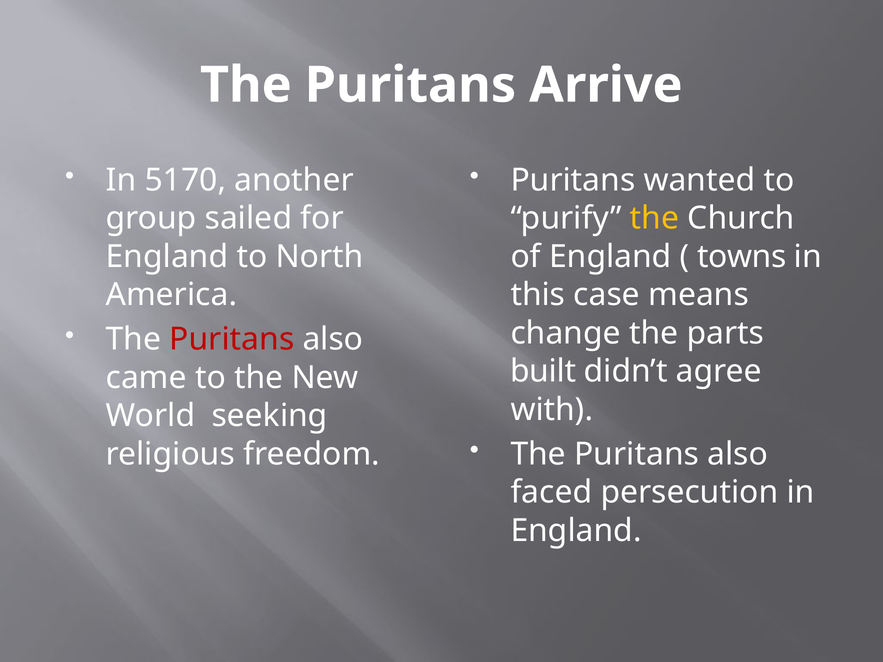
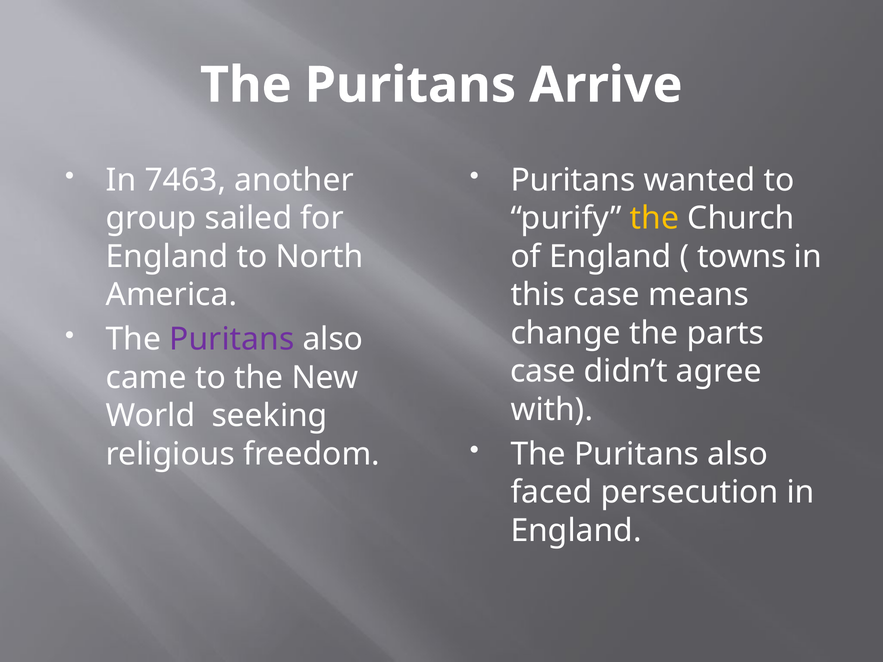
5170: 5170 -> 7463
Puritans at (232, 340) colour: red -> purple
built at (543, 371): built -> case
